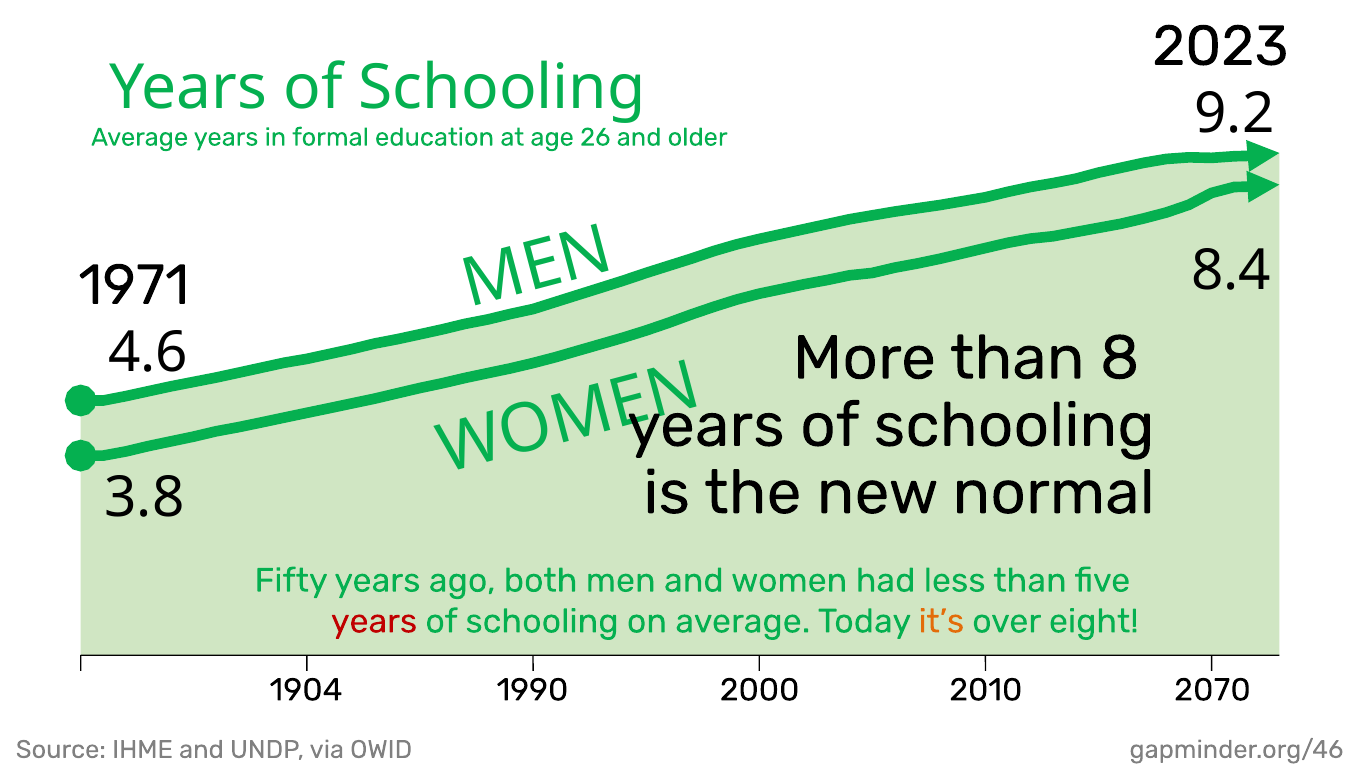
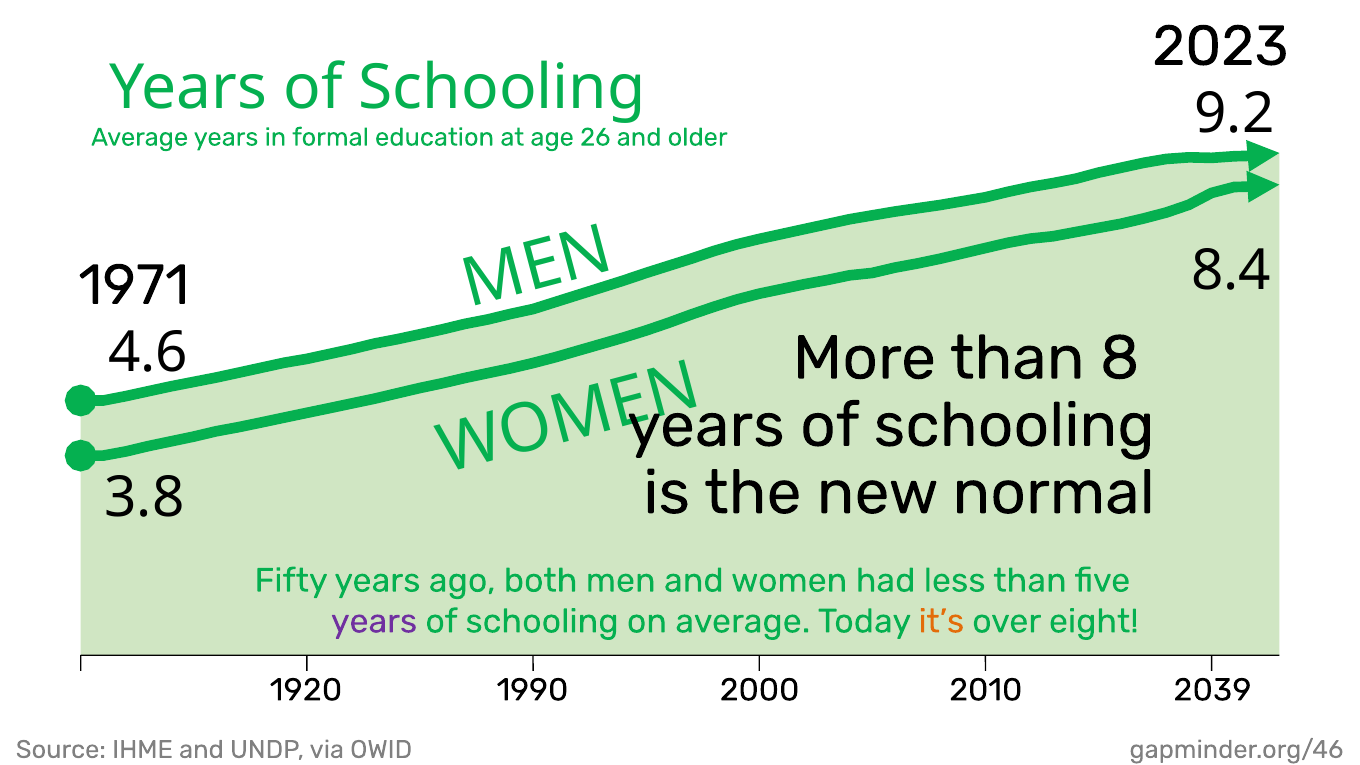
years at (374, 621) colour: red -> purple
1904: 1904 -> 1920
2070: 2070 -> 2039
